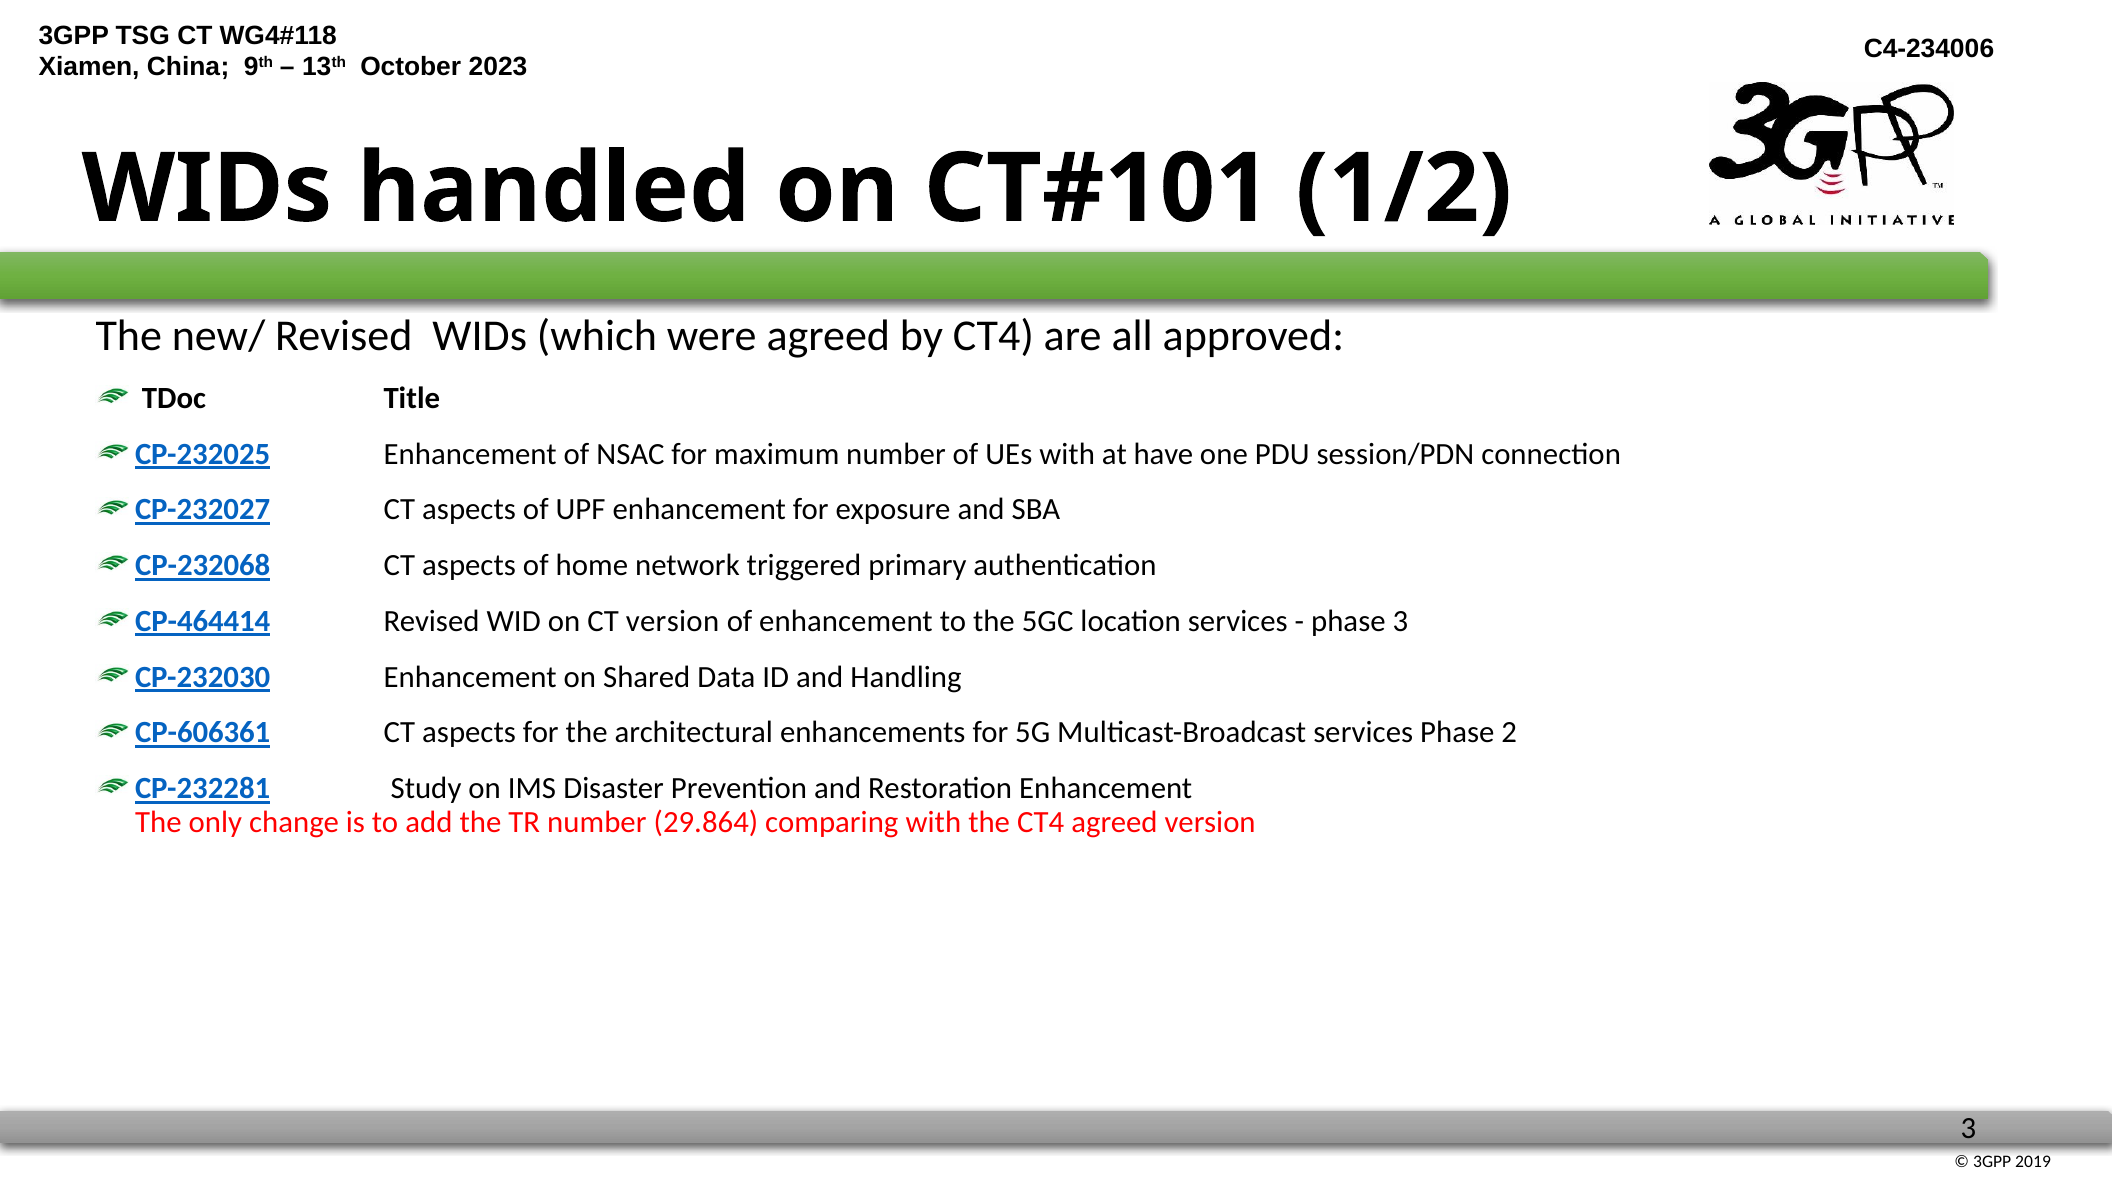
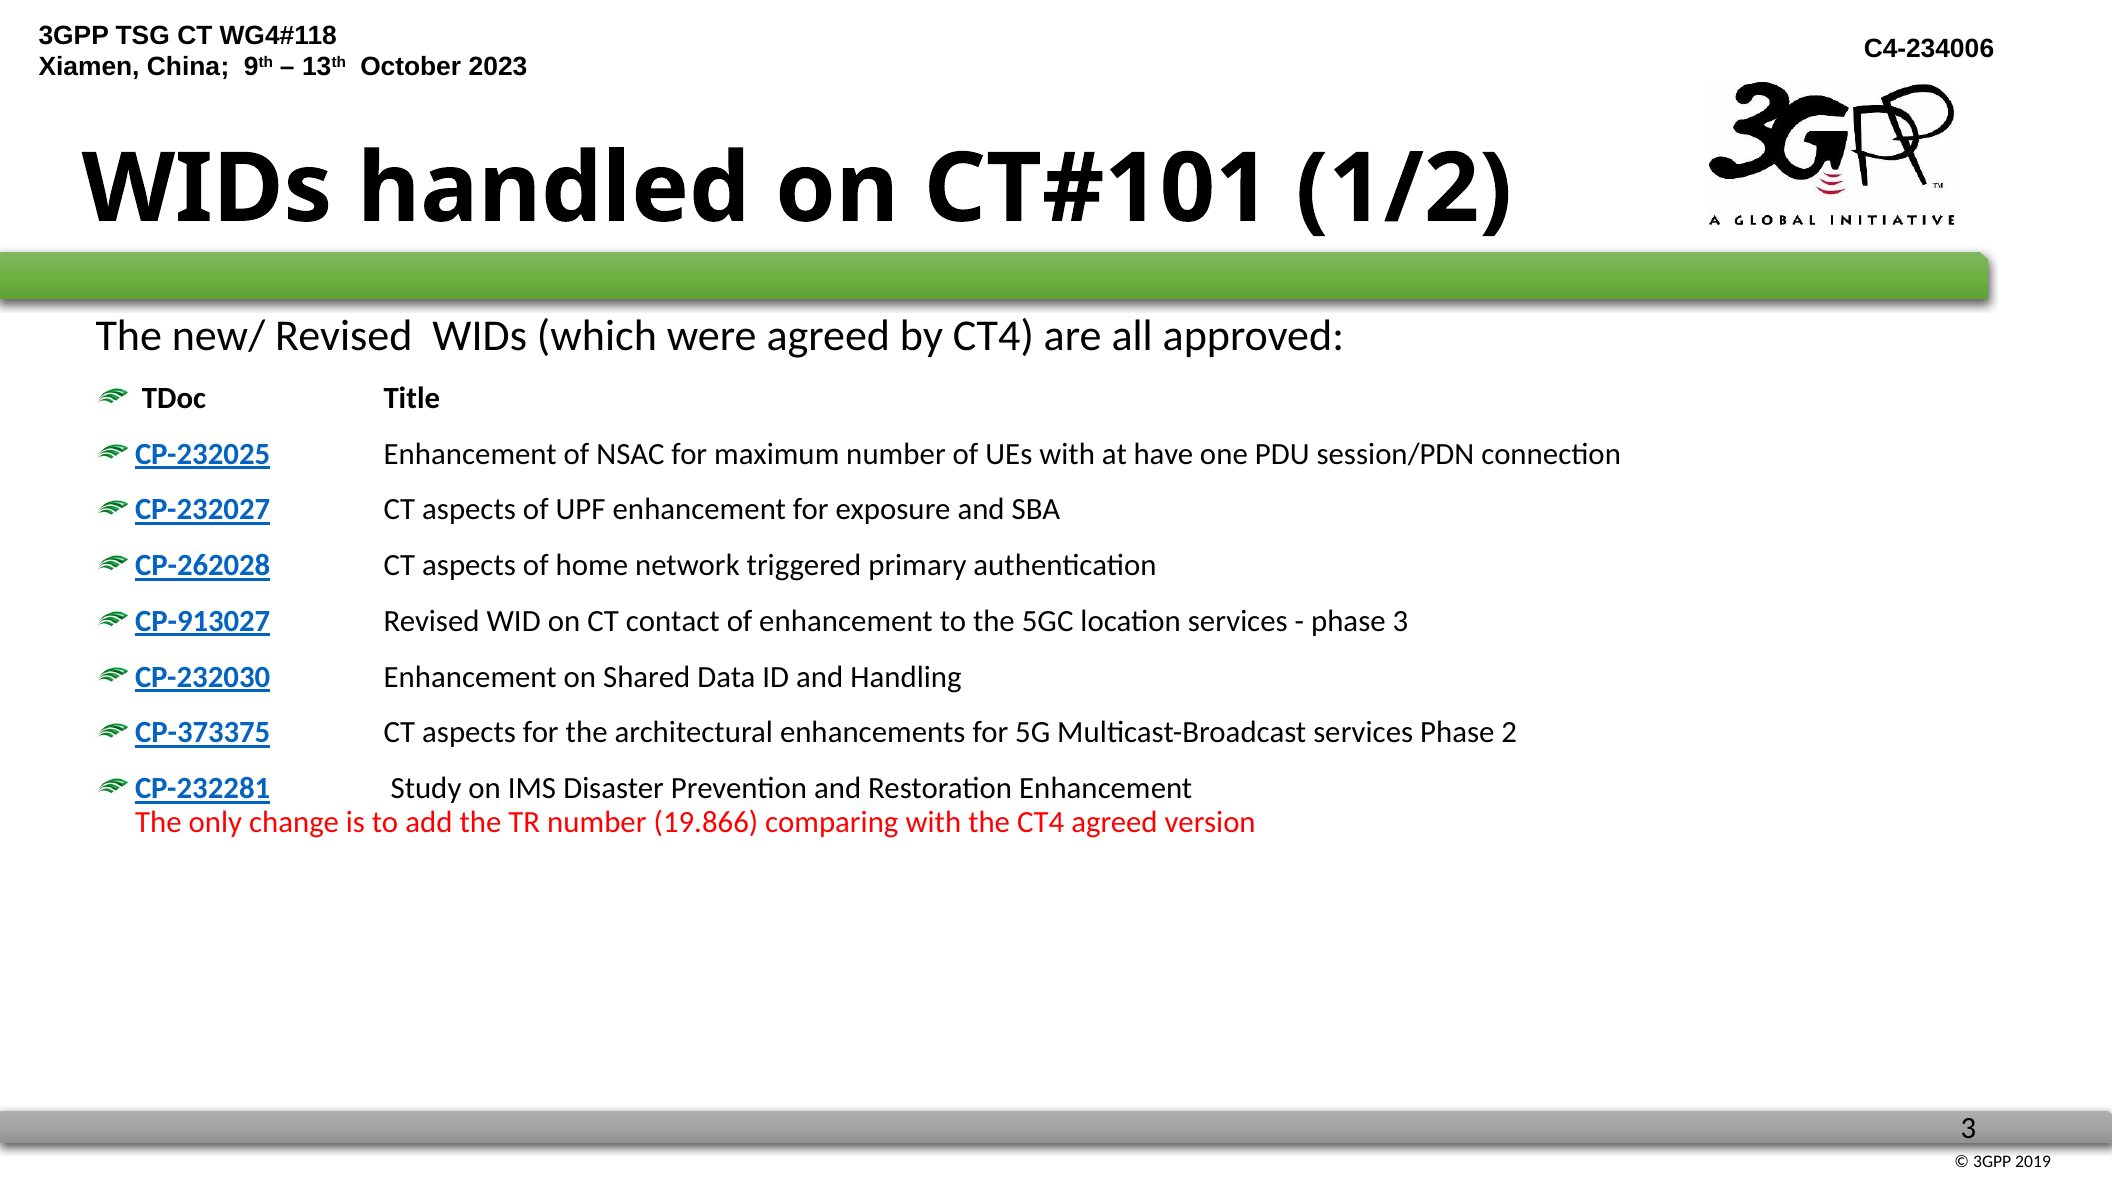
CP-232068: CP-232068 -> CP-262028
CP-464414: CP-464414 -> CP-913027
CT version: version -> contact
CP-606361: CP-606361 -> CP-373375
29.864: 29.864 -> 19.866
